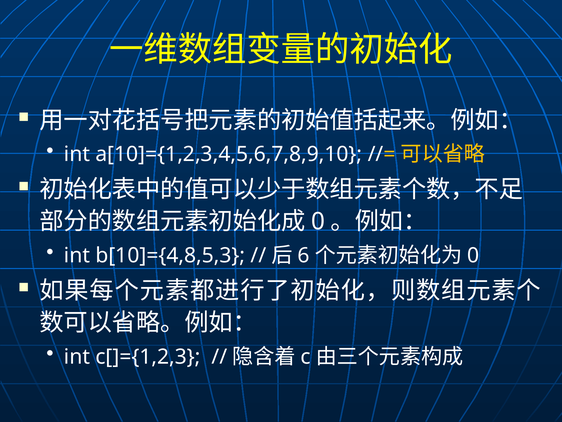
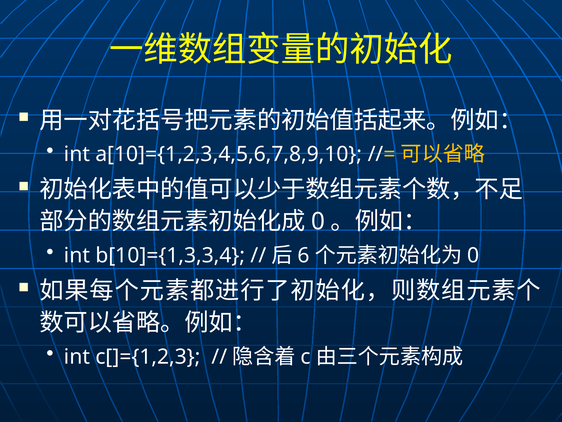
b[10]={4,8,5,3: b[10]={4,8,5,3 -> b[10]={1,3,3,4
